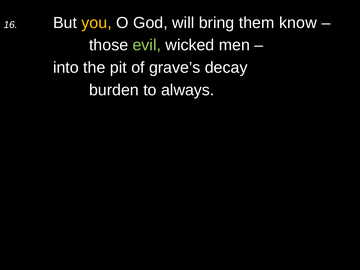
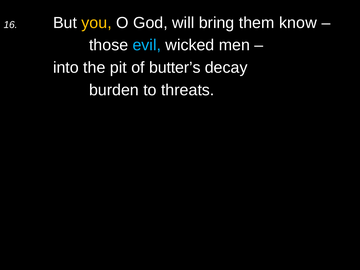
evil colour: light green -> light blue
grave’s: grave’s -> butter’s
always: always -> threats
